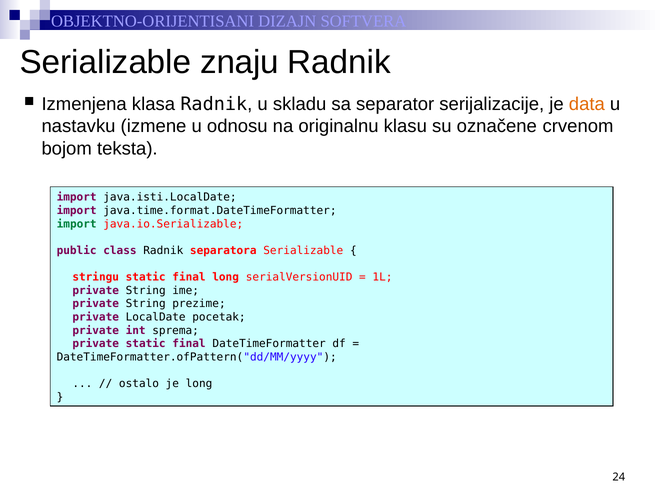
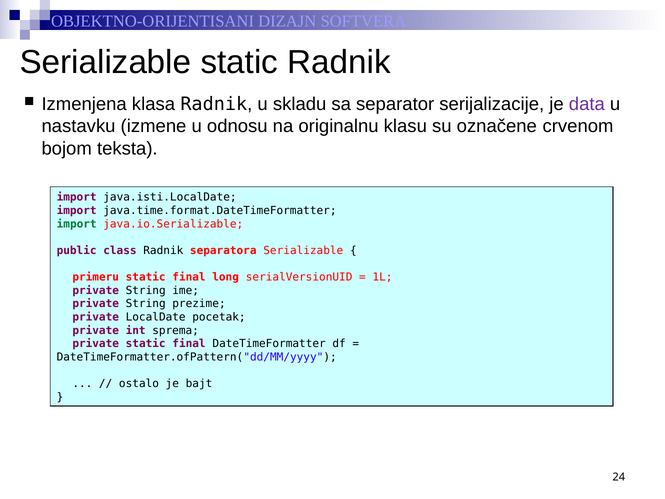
Serializable znaju: znaju -> static
data colour: orange -> purple
stringu: stringu -> primeru
je long: long -> bajt
